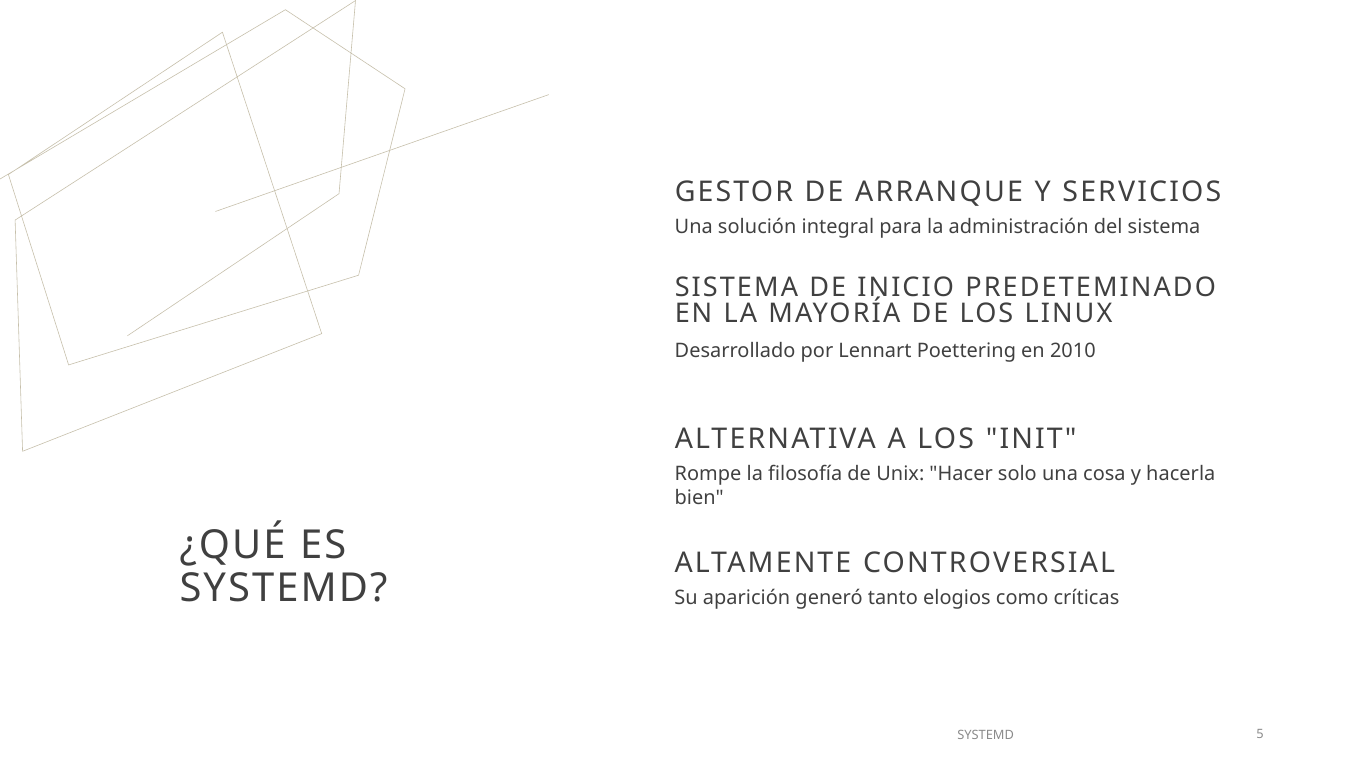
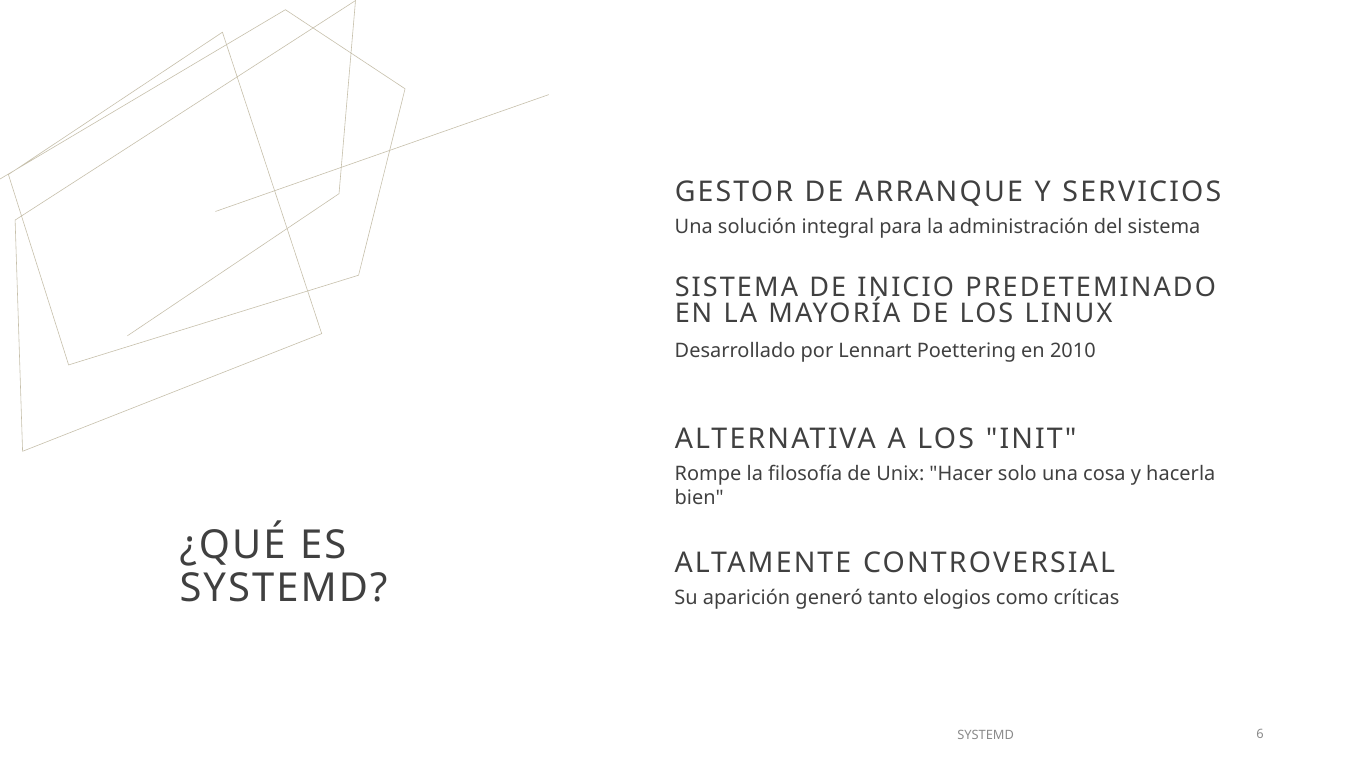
5: 5 -> 6
